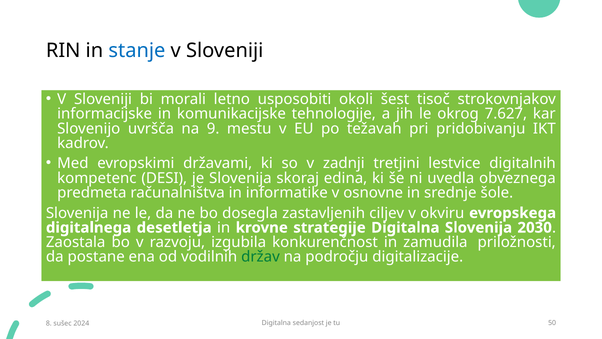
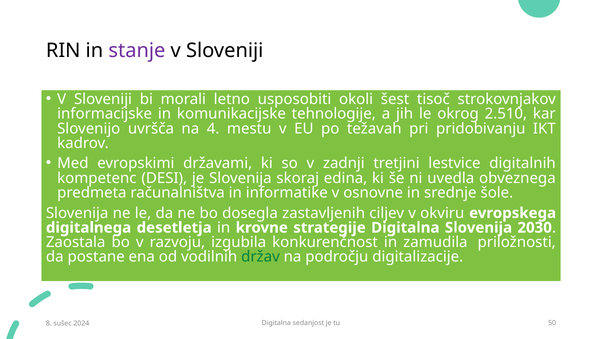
stanje colour: blue -> purple
7.627: 7.627 -> 2.510
9: 9 -> 4
